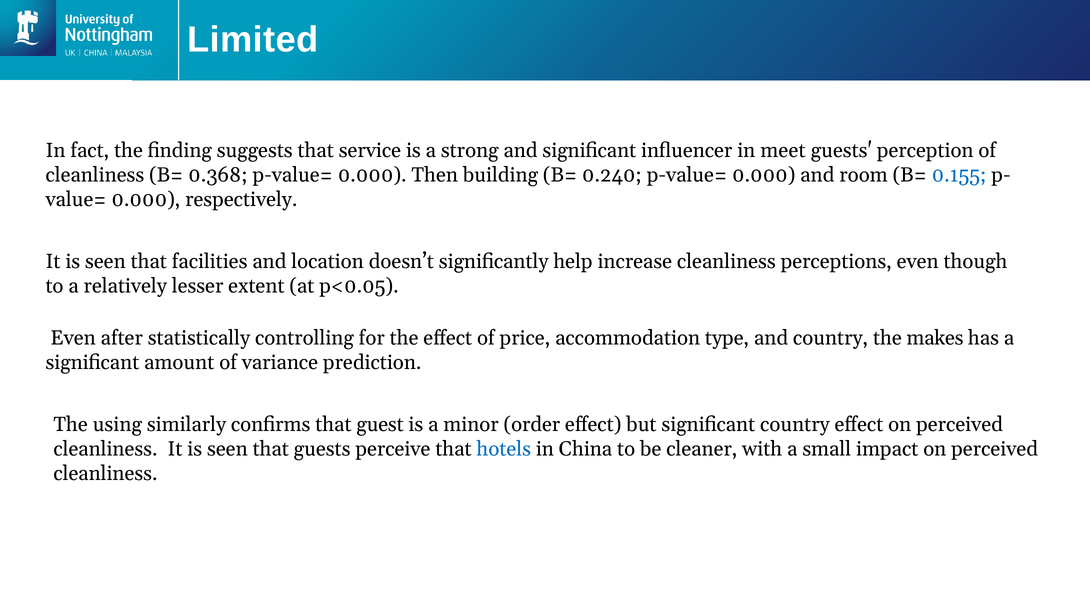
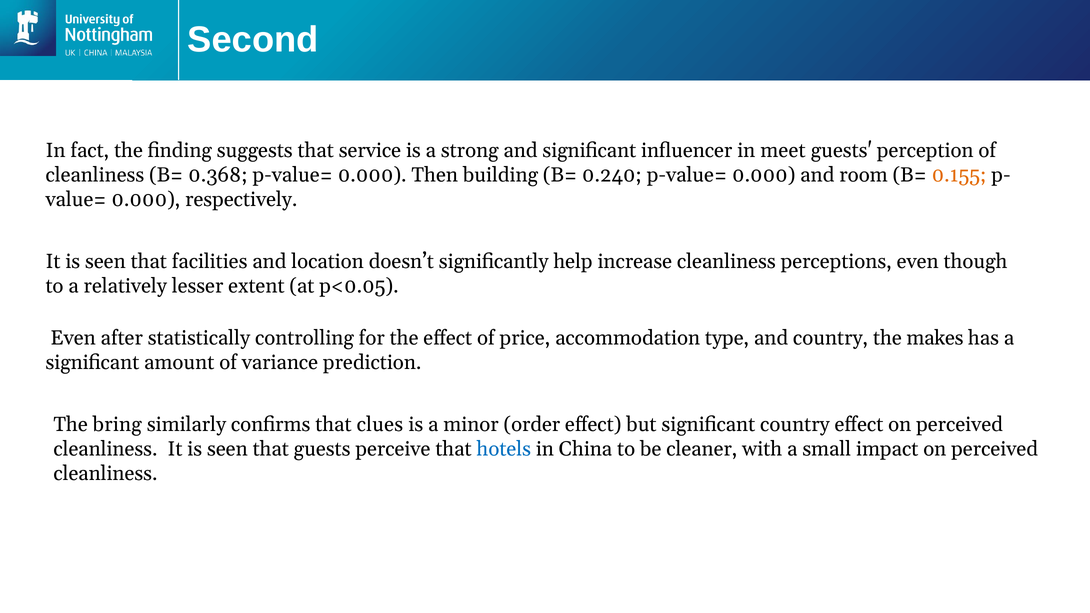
Limited: Limited -> Second
0.155 colour: blue -> orange
using: using -> bring
guest: guest -> clues
